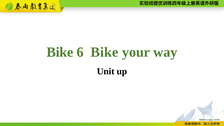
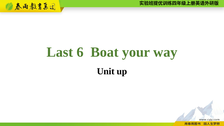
Bike at (60, 52): Bike -> Last
6 Bike: Bike -> Boat
